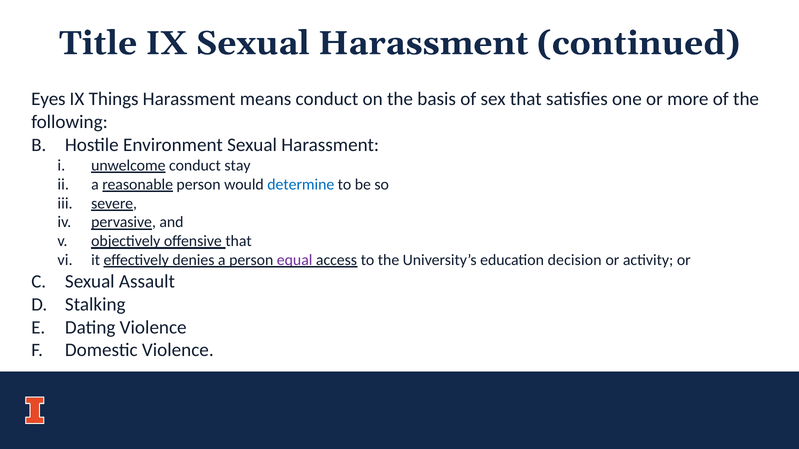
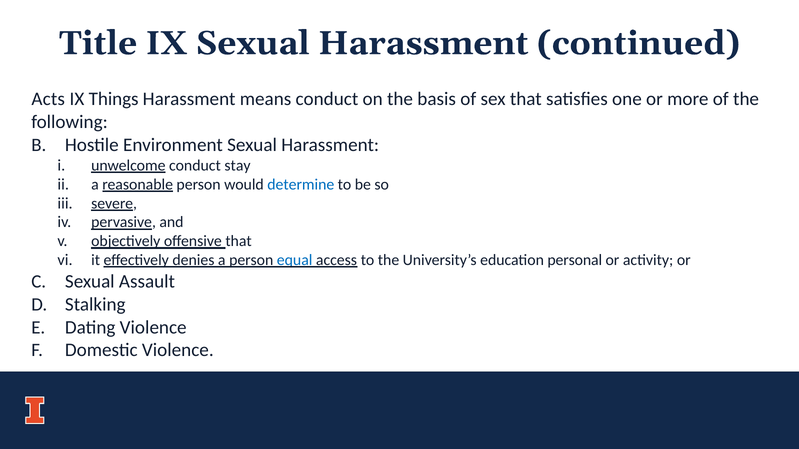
Eyes: Eyes -> Acts
equal colour: purple -> blue
decision: decision -> personal
